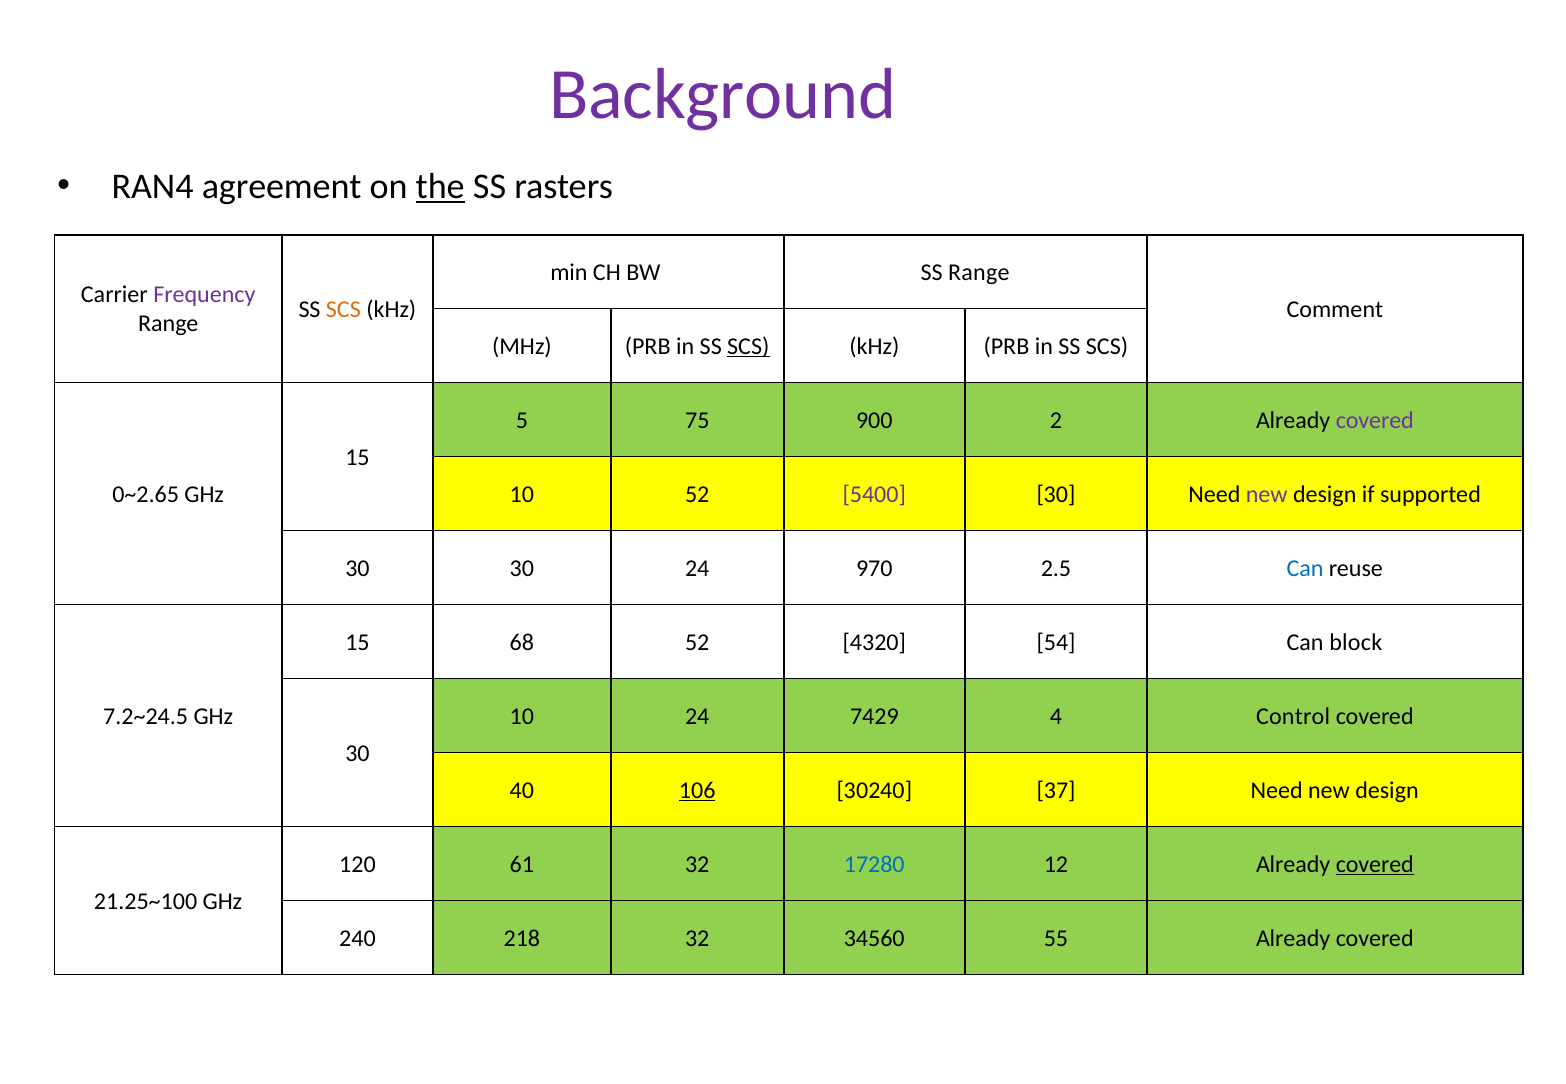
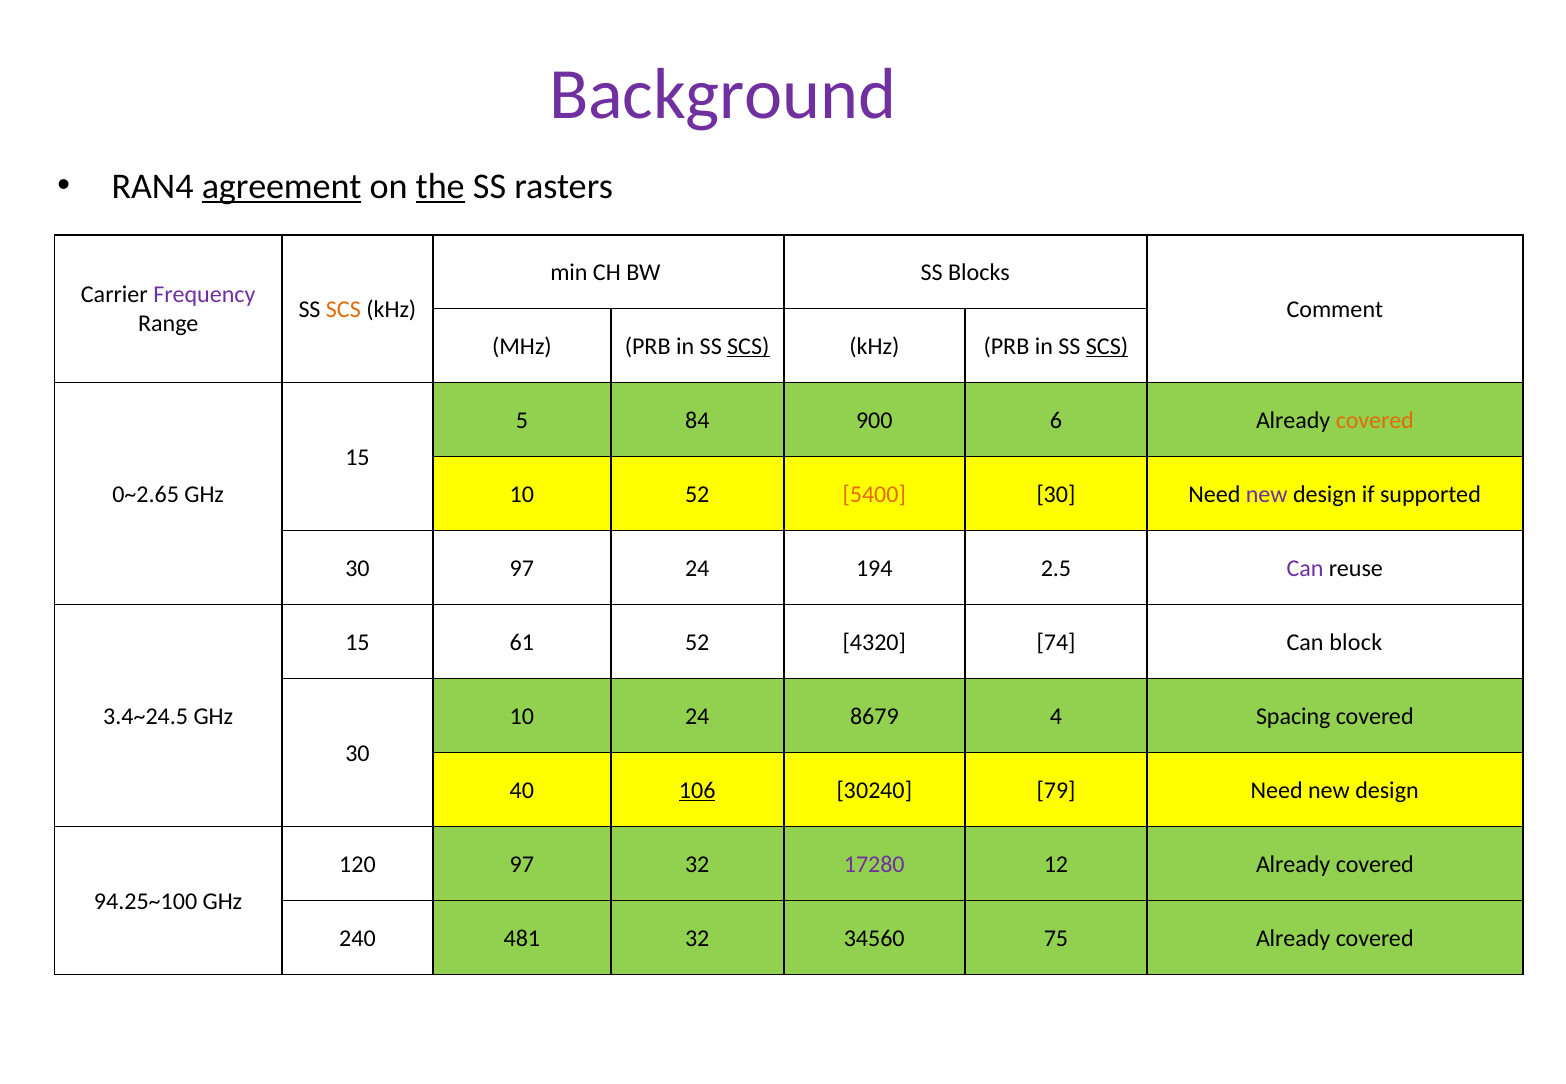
agreement underline: none -> present
SS Range: Range -> Blocks
SCS at (1107, 346) underline: none -> present
75: 75 -> 84
900 2: 2 -> 6
covered at (1375, 420) colour: purple -> orange
5400 colour: purple -> orange
30 30: 30 -> 97
970: 970 -> 194
Can at (1305, 568) colour: blue -> purple
68: 68 -> 61
54: 54 -> 74
7.2~24.5: 7.2~24.5 -> 3.4~24.5
7429: 7429 -> 8679
Control: Control -> Spacing
37: 37 -> 79
120 61: 61 -> 97
17280 colour: blue -> purple
covered at (1375, 864) underline: present -> none
21.25~100: 21.25~100 -> 94.25~100
218: 218 -> 481
55: 55 -> 75
